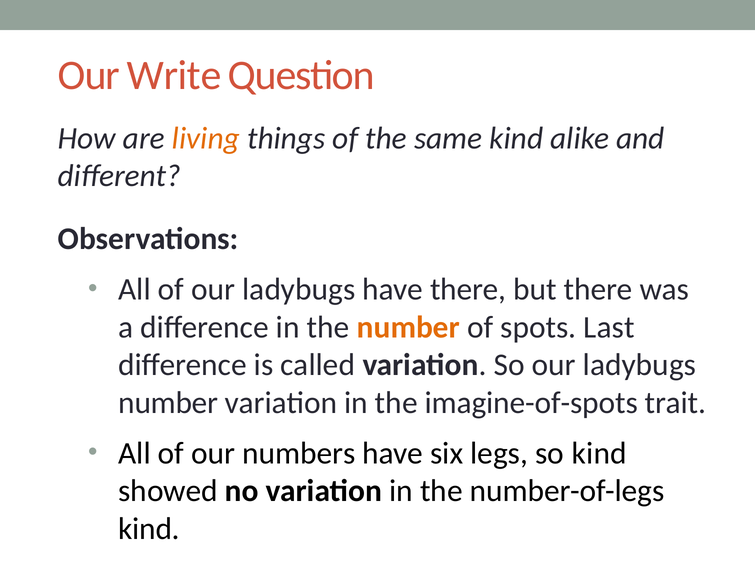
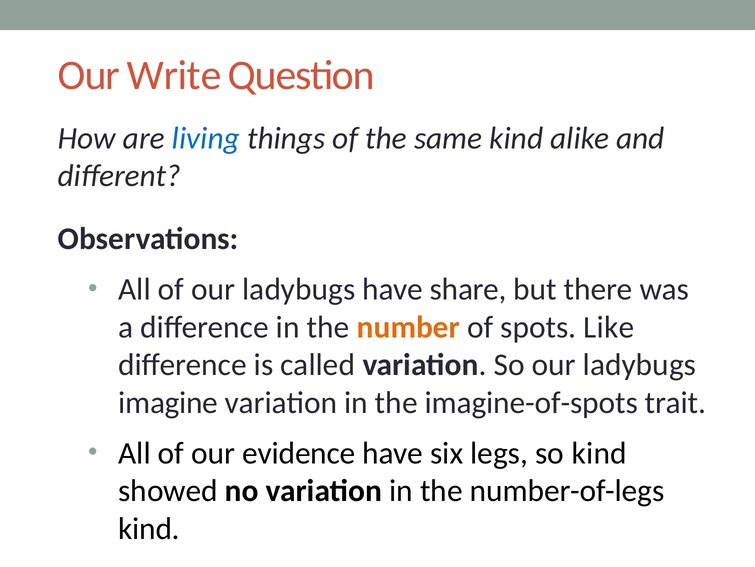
living colour: orange -> blue
have there: there -> share
Last: Last -> Like
number at (168, 402): number -> imagine
numbers: numbers -> evidence
